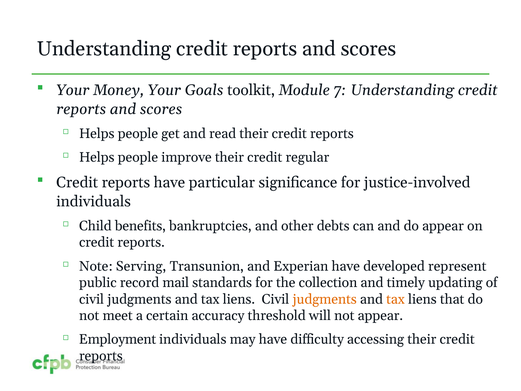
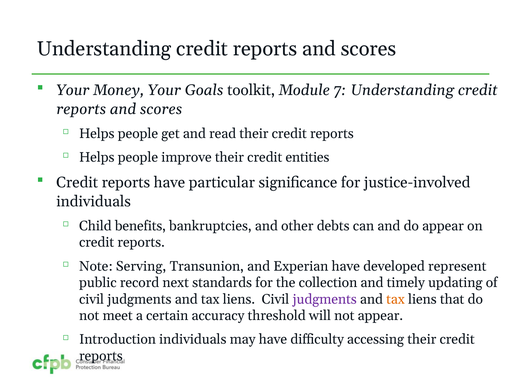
regular: regular -> entities
mail: mail -> next
judgments at (325, 299) colour: orange -> purple
Employment: Employment -> Introduction
